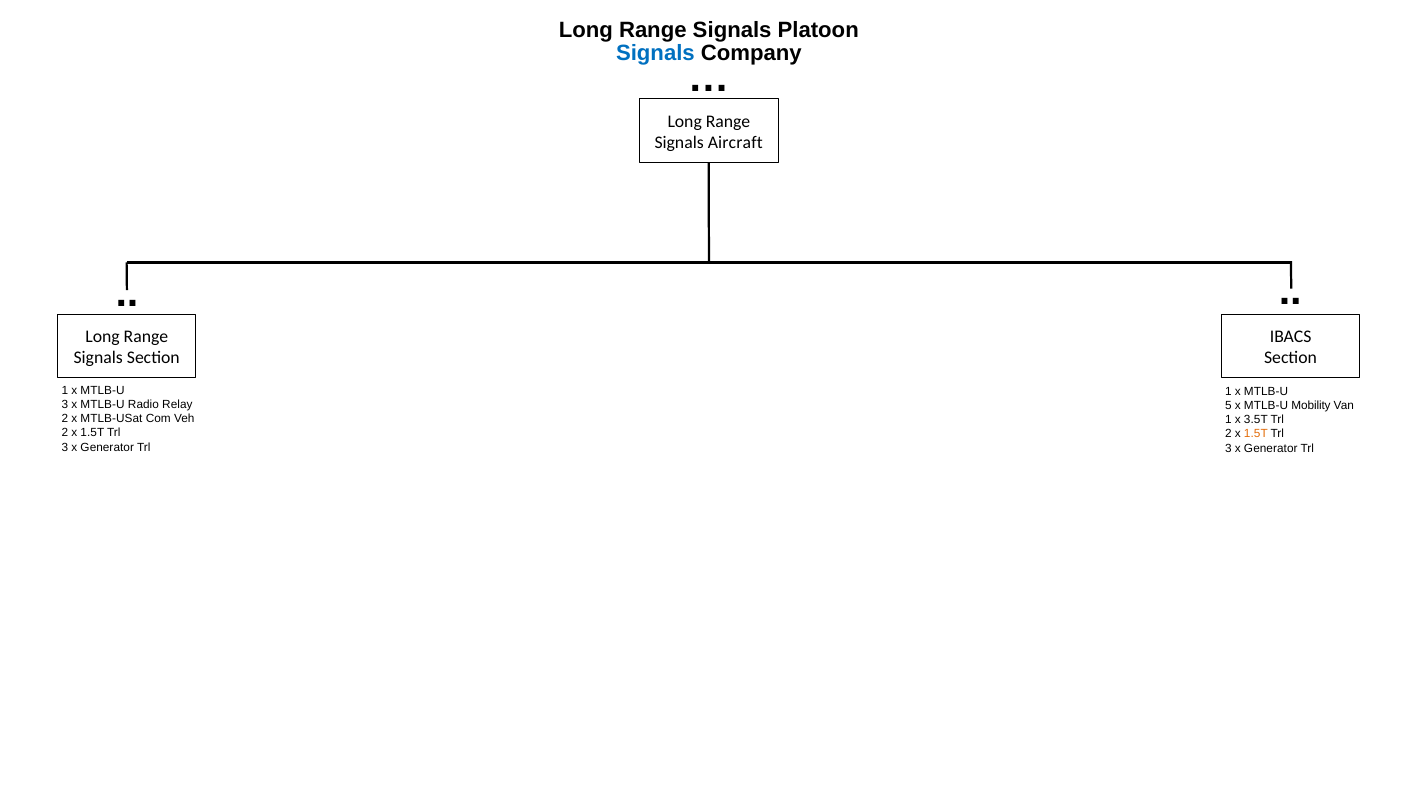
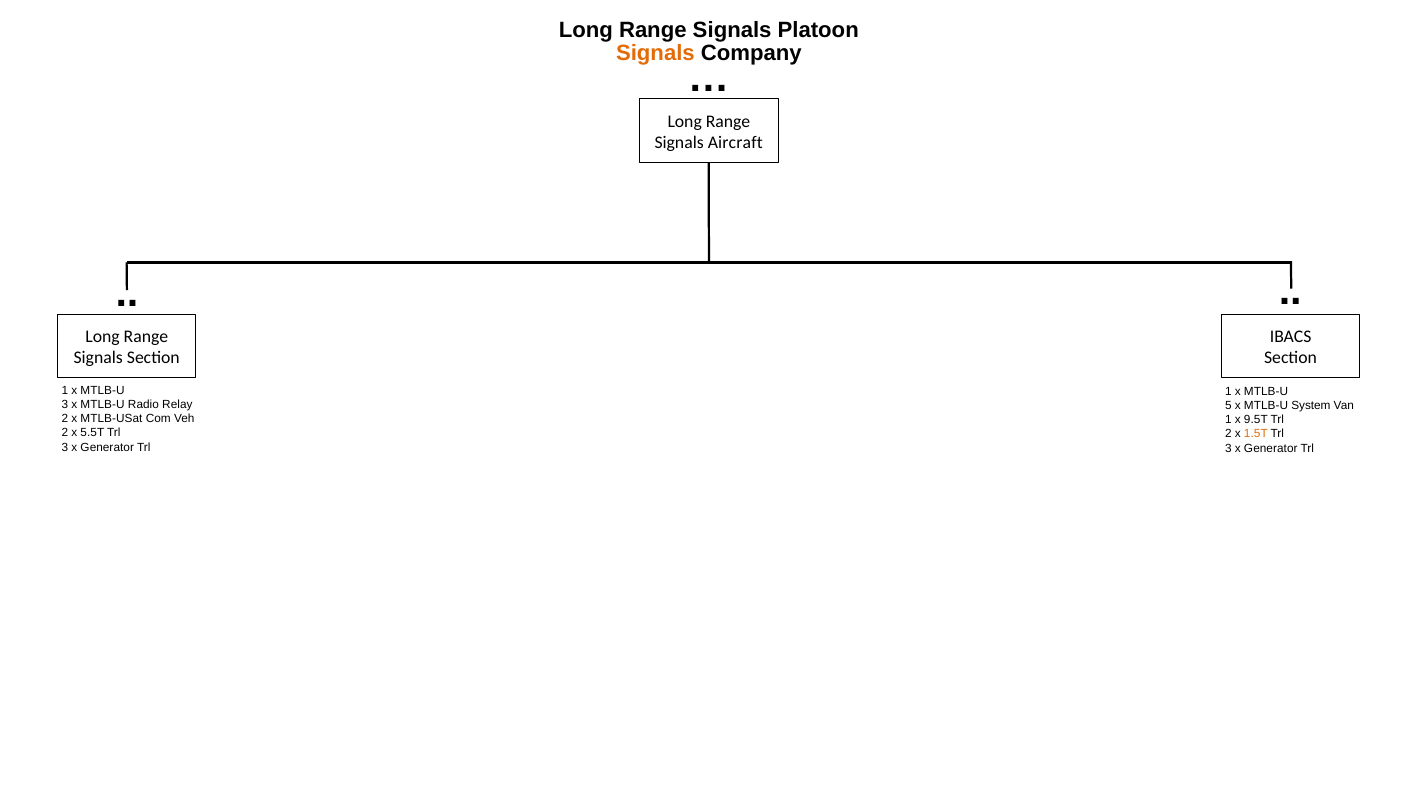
Signals at (655, 54) colour: blue -> orange
Mobility: Mobility -> System
3.5T: 3.5T -> 9.5T
1.5T at (92, 433): 1.5T -> 5.5T
